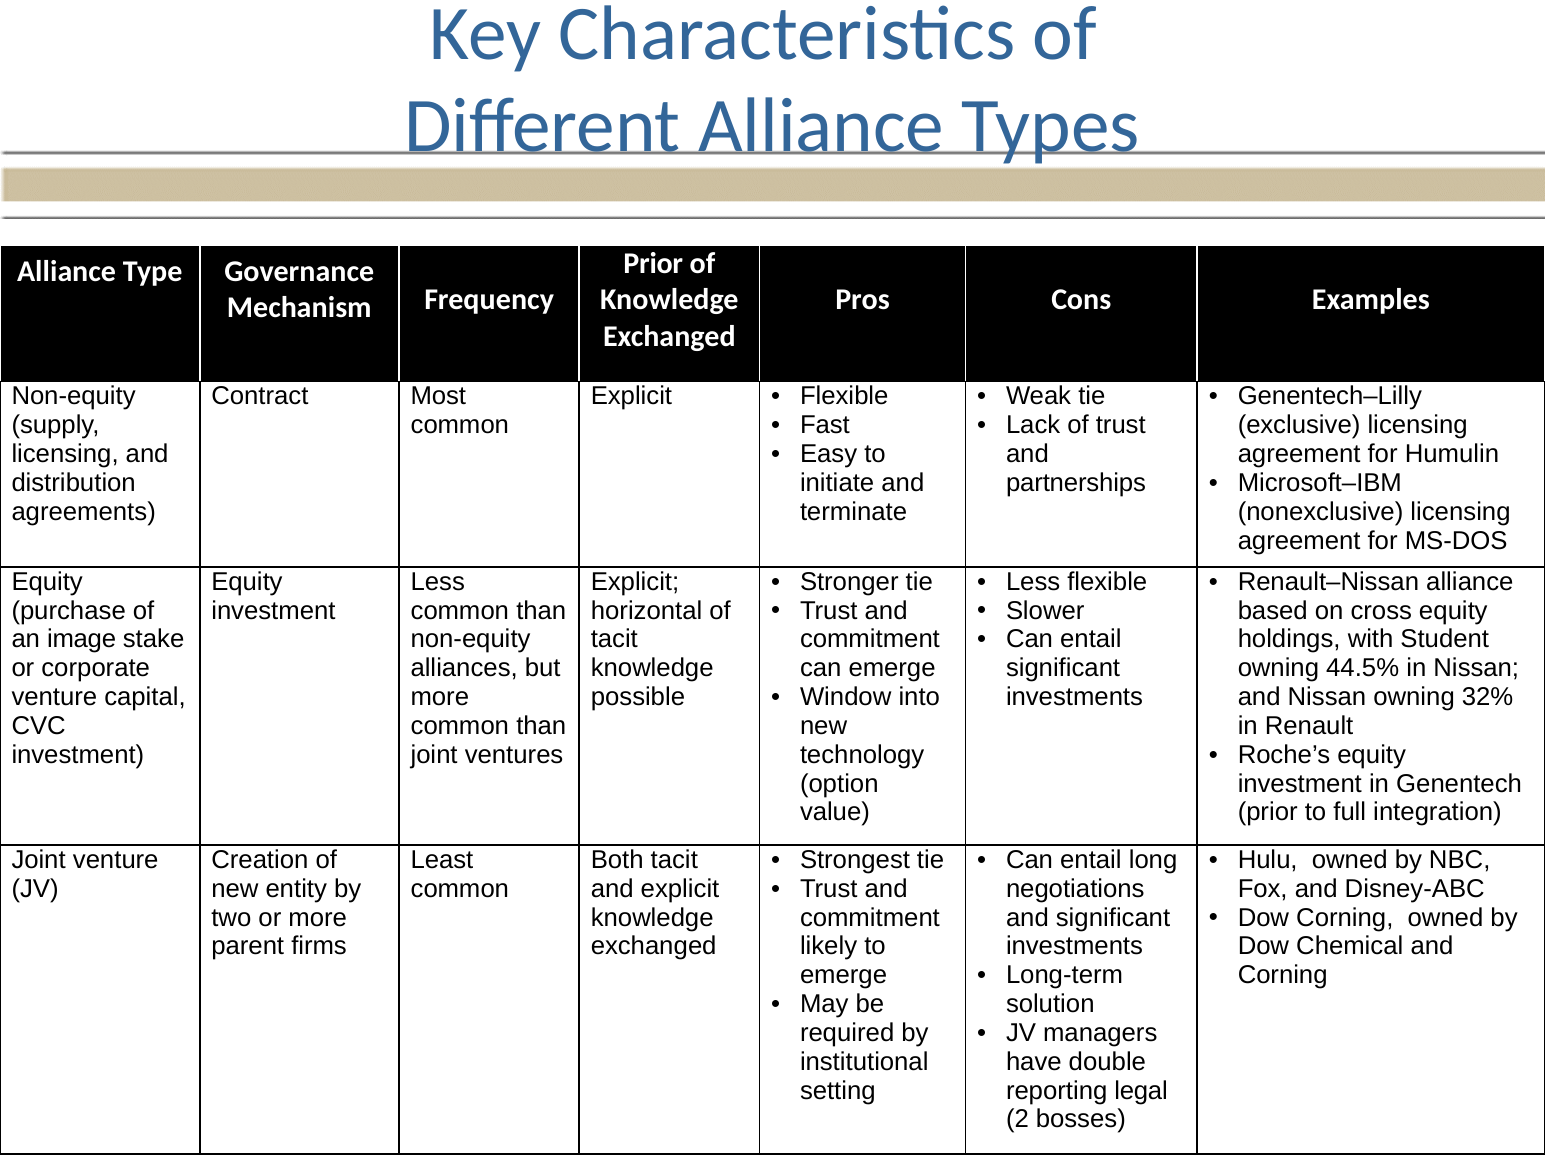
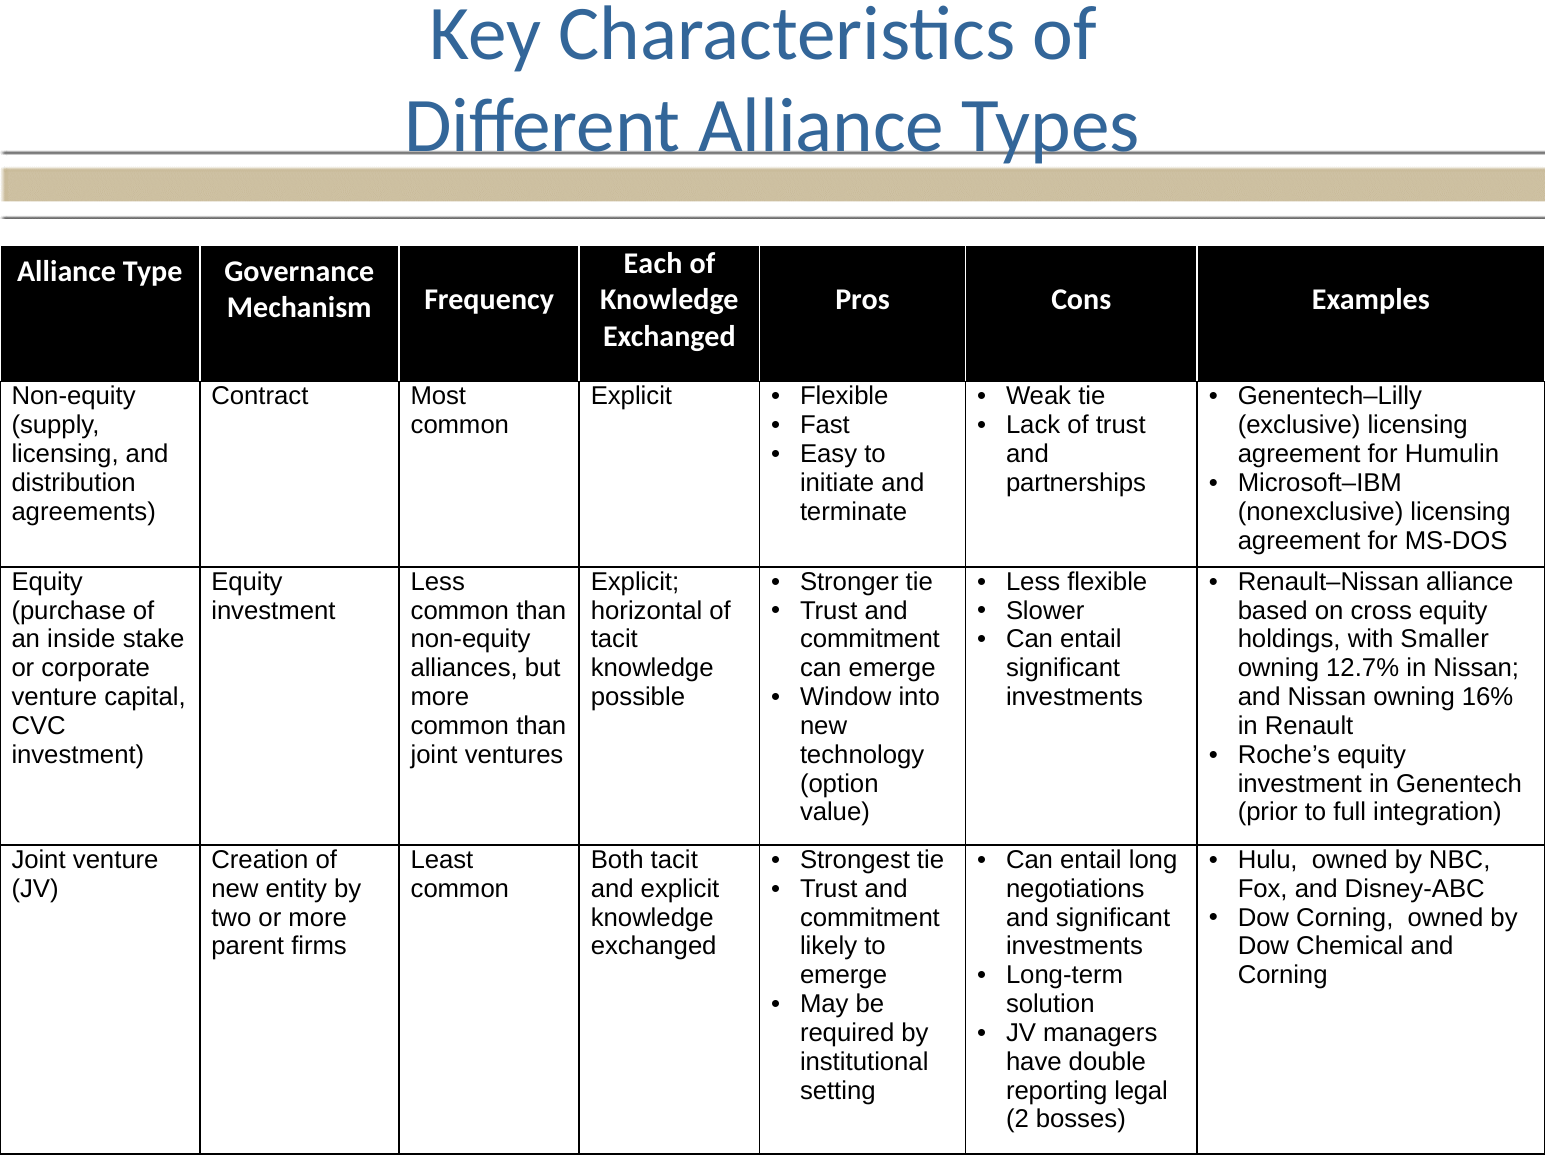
Prior at (653, 263): Prior -> Each
image: image -> inside
Student: Student -> Smaller
44.5%: 44.5% -> 12.7%
32%: 32% -> 16%
